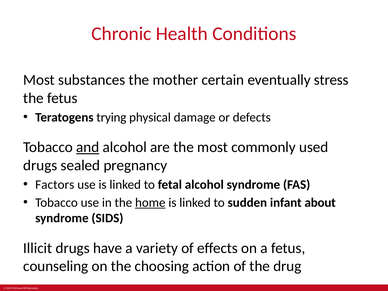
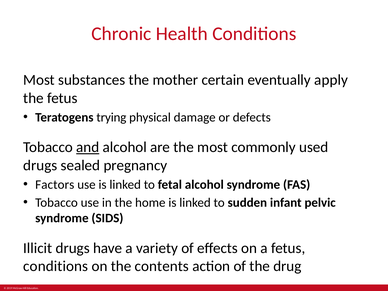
stress: stress -> apply
home underline: present -> none
about: about -> pelvic
counseling at (56, 266): counseling -> conditions
choosing: choosing -> contents
